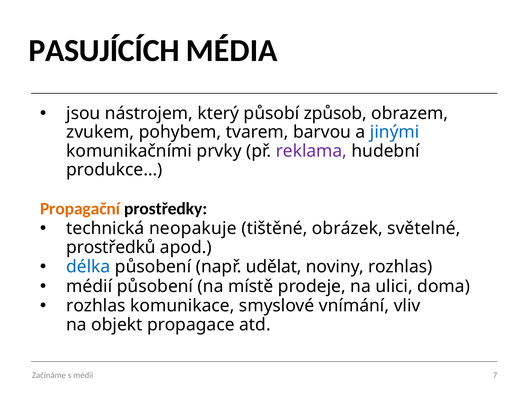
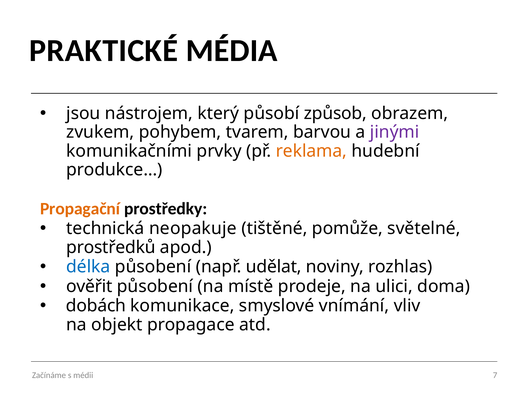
PASUJÍCÍCH: PASUJÍCÍCH -> PRAKTICKÉ
jinými colour: blue -> purple
reklama colour: purple -> orange
obrázek: obrázek -> pomůže
médií: médií -> ověřit
rozhlas at (96, 306): rozhlas -> dobách
